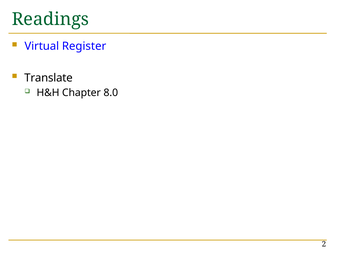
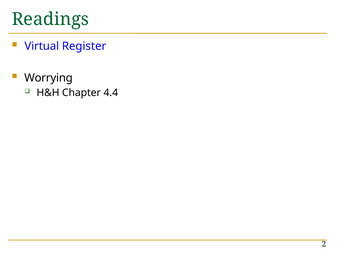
Translate: Translate -> Worrying
8.0: 8.0 -> 4.4
